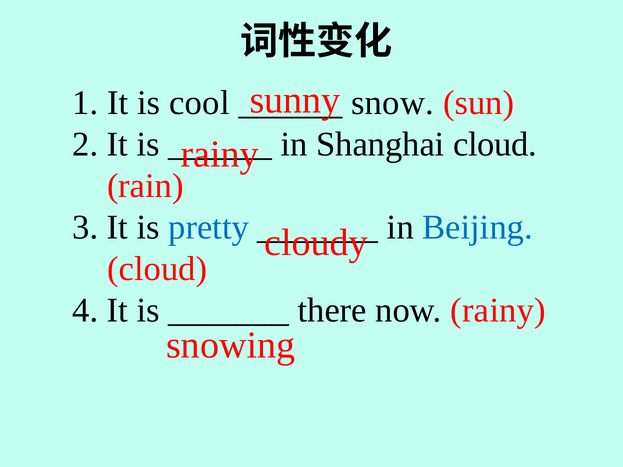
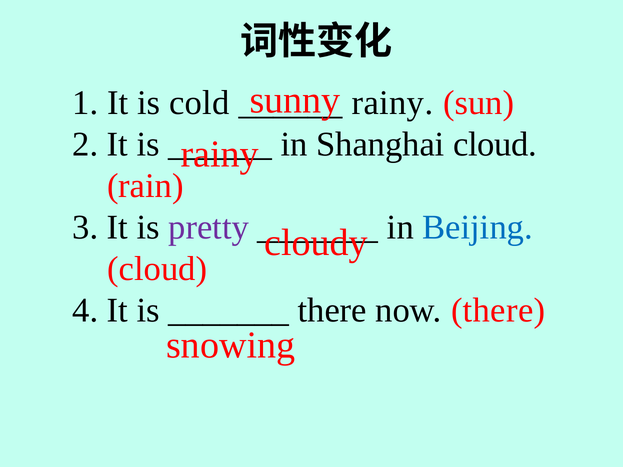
cool: cool -> cold
snow at (393, 103): snow -> rainy
pretty colour: blue -> purple
now rainy: rainy -> there
